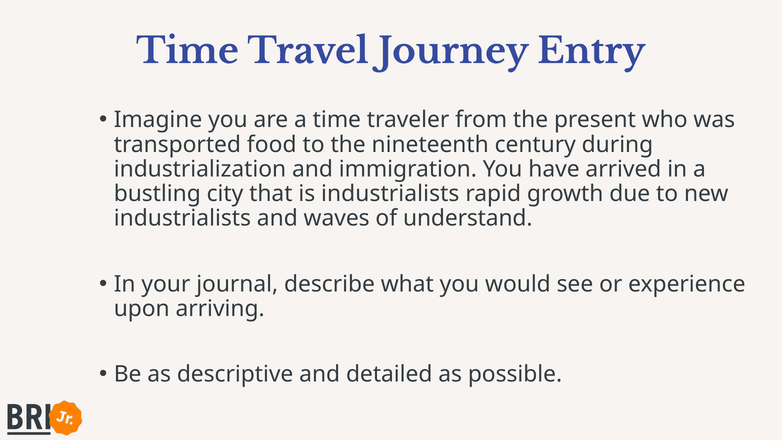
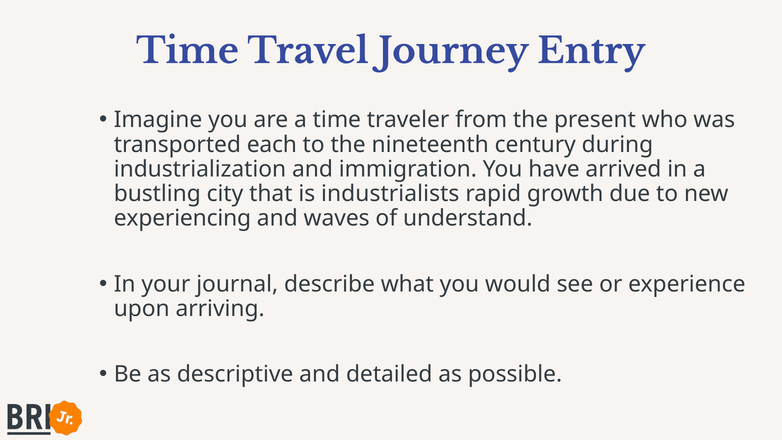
food: food -> each
industrialists at (182, 218): industrialists -> experiencing
